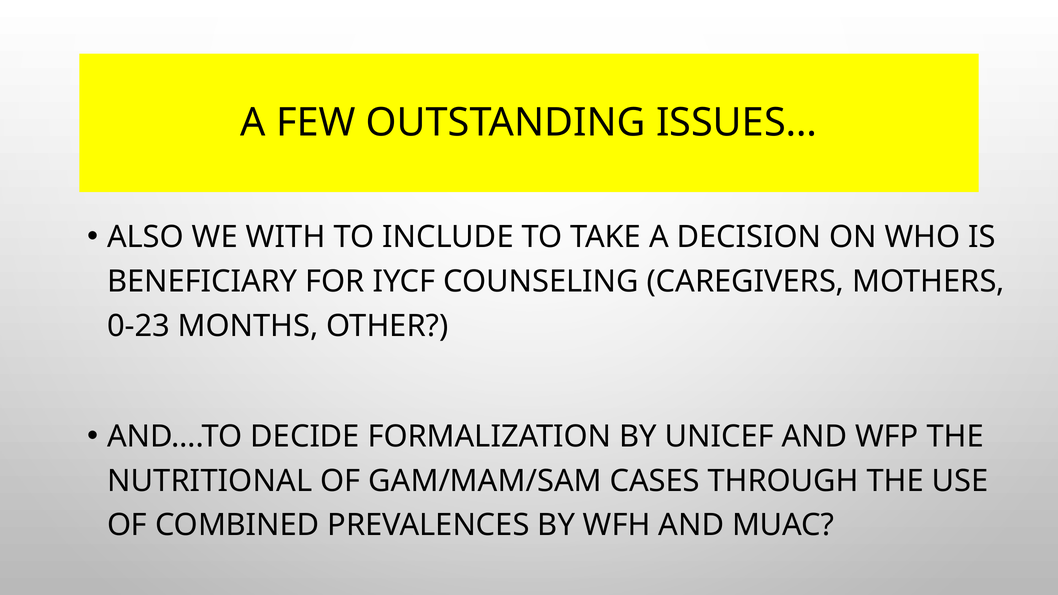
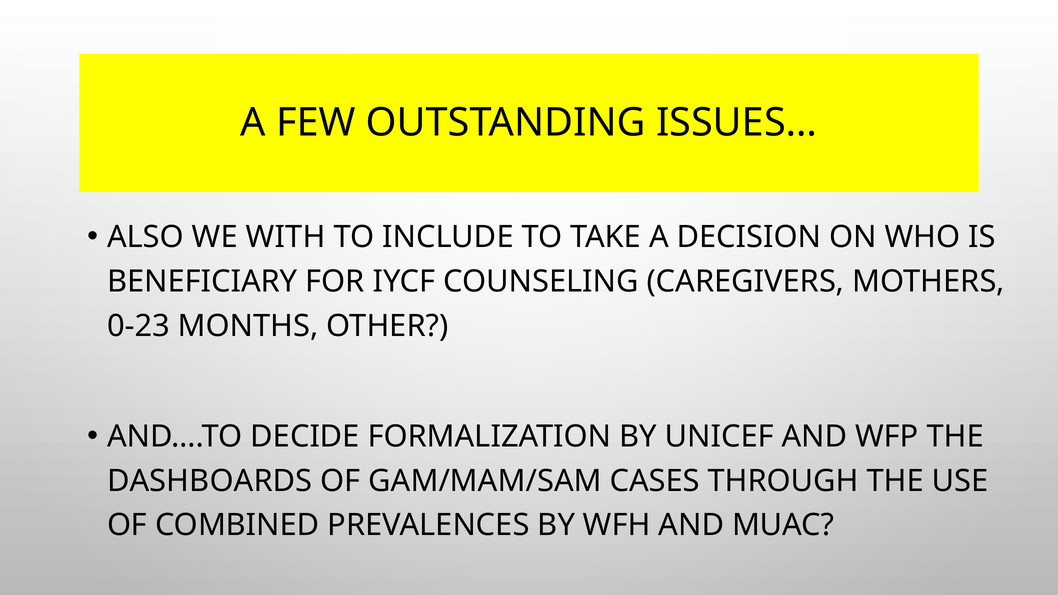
NUTRITIONAL: NUTRITIONAL -> DASHBOARDS
